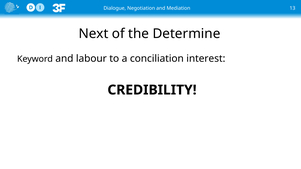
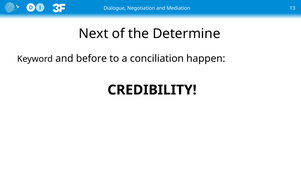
labour: labour -> before
interest: interest -> happen
